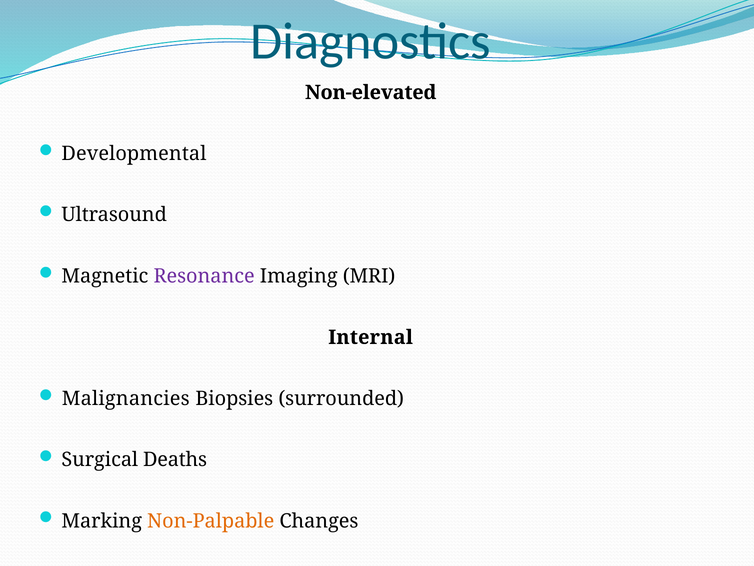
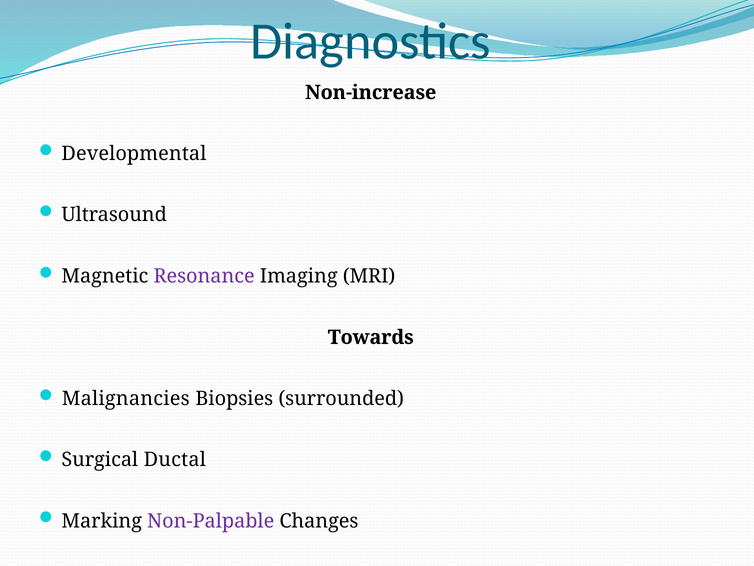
Non-elevated: Non-elevated -> Non-increase
Internal: Internal -> Towards
Deaths: Deaths -> Ductal
Non-Palpable colour: orange -> purple
